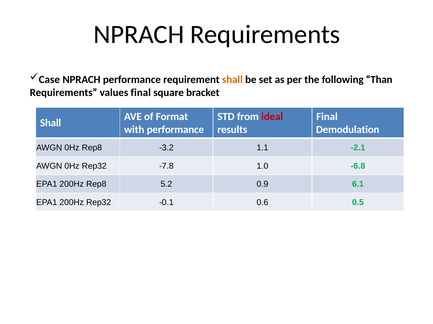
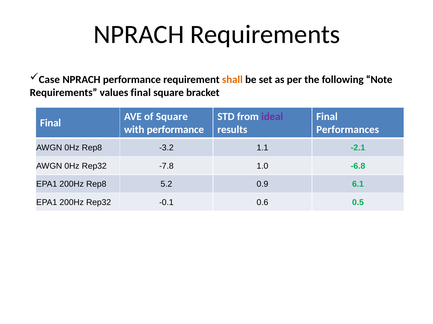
Than: Than -> Note
of Format: Format -> Square
ideal colour: red -> purple
Shall at (51, 123): Shall -> Final
Demodulation: Demodulation -> Performances
